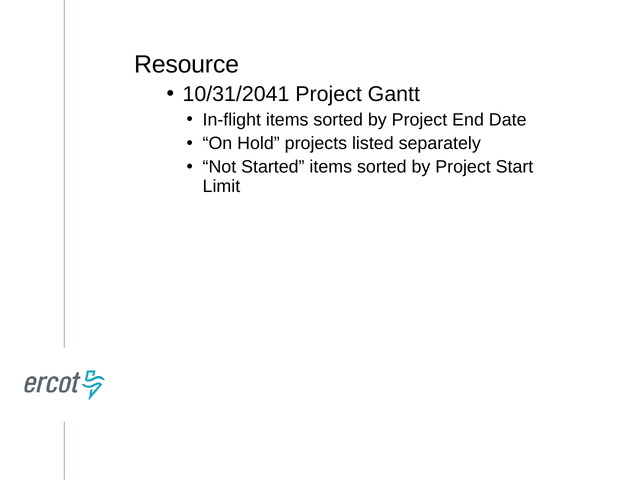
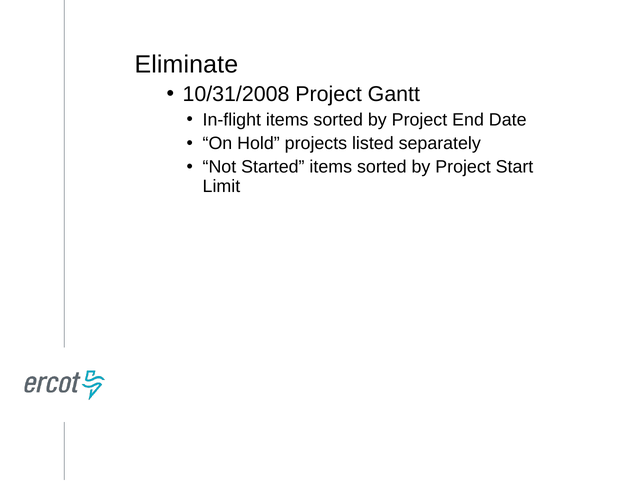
Resource: Resource -> Eliminate
10/31/2041: 10/31/2041 -> 10/31/2008
